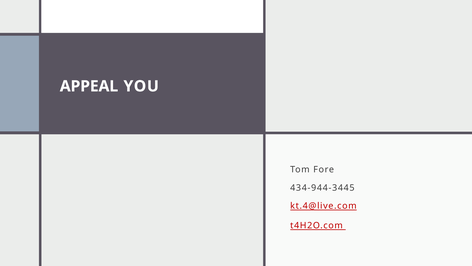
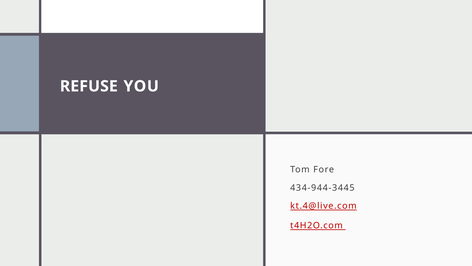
APPEAL: APPEAL -> REFUSE
